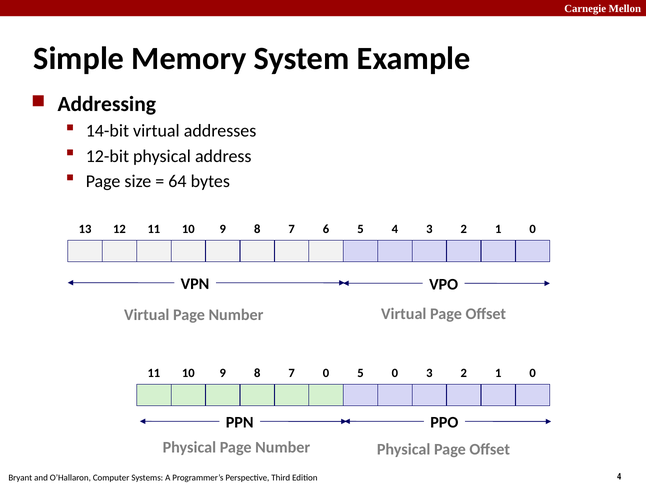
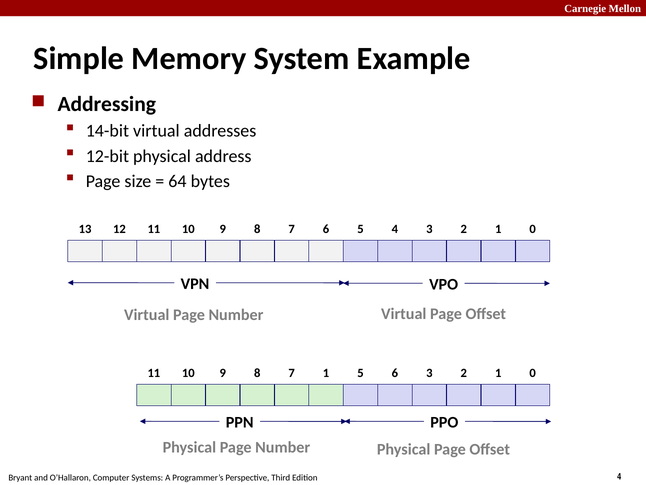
7 0: 0 -> 1
5 0: 0 -> 6
